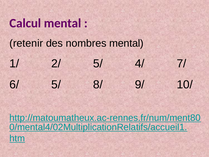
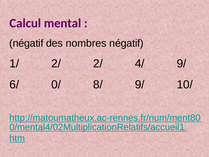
retenir at (26, 43): retenir -> négatif
nombres mental: mental -> négatif
2/ 5/: 5/ -> 2/
4/ 7/: 7/ -> 9/
6/ 5/: 5/ -> 0/
